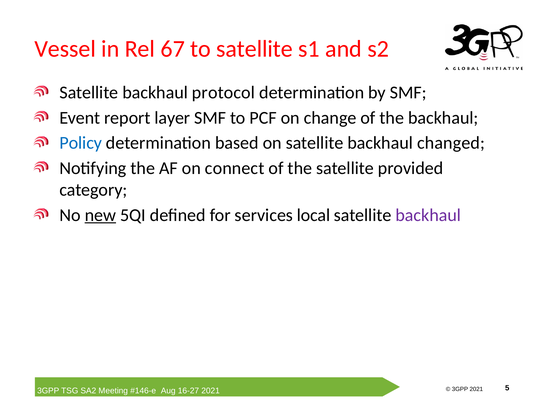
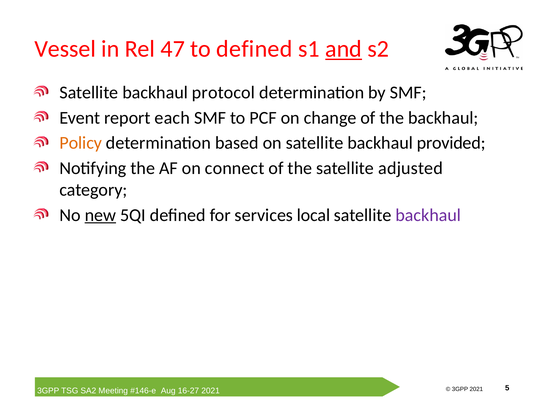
67: 67 -> 47
to satellite: satellite -> defined
and underline: none -> present
layer: layer -> each
Policy colour: blue -> orange
changed: changed -> provided
provided: provided -> adjusted
